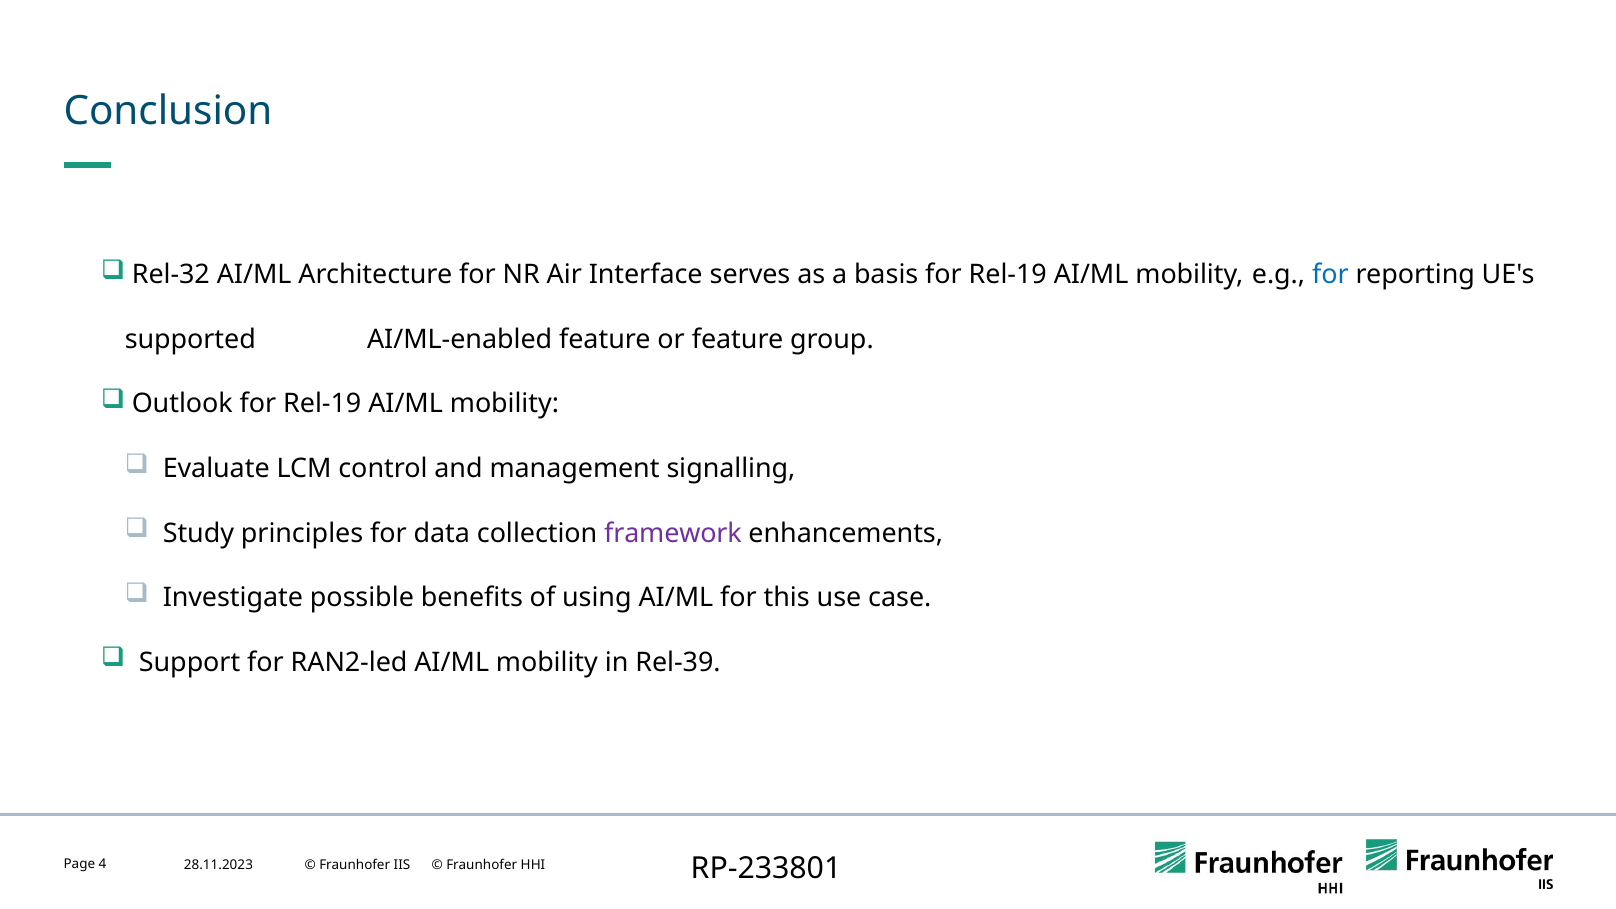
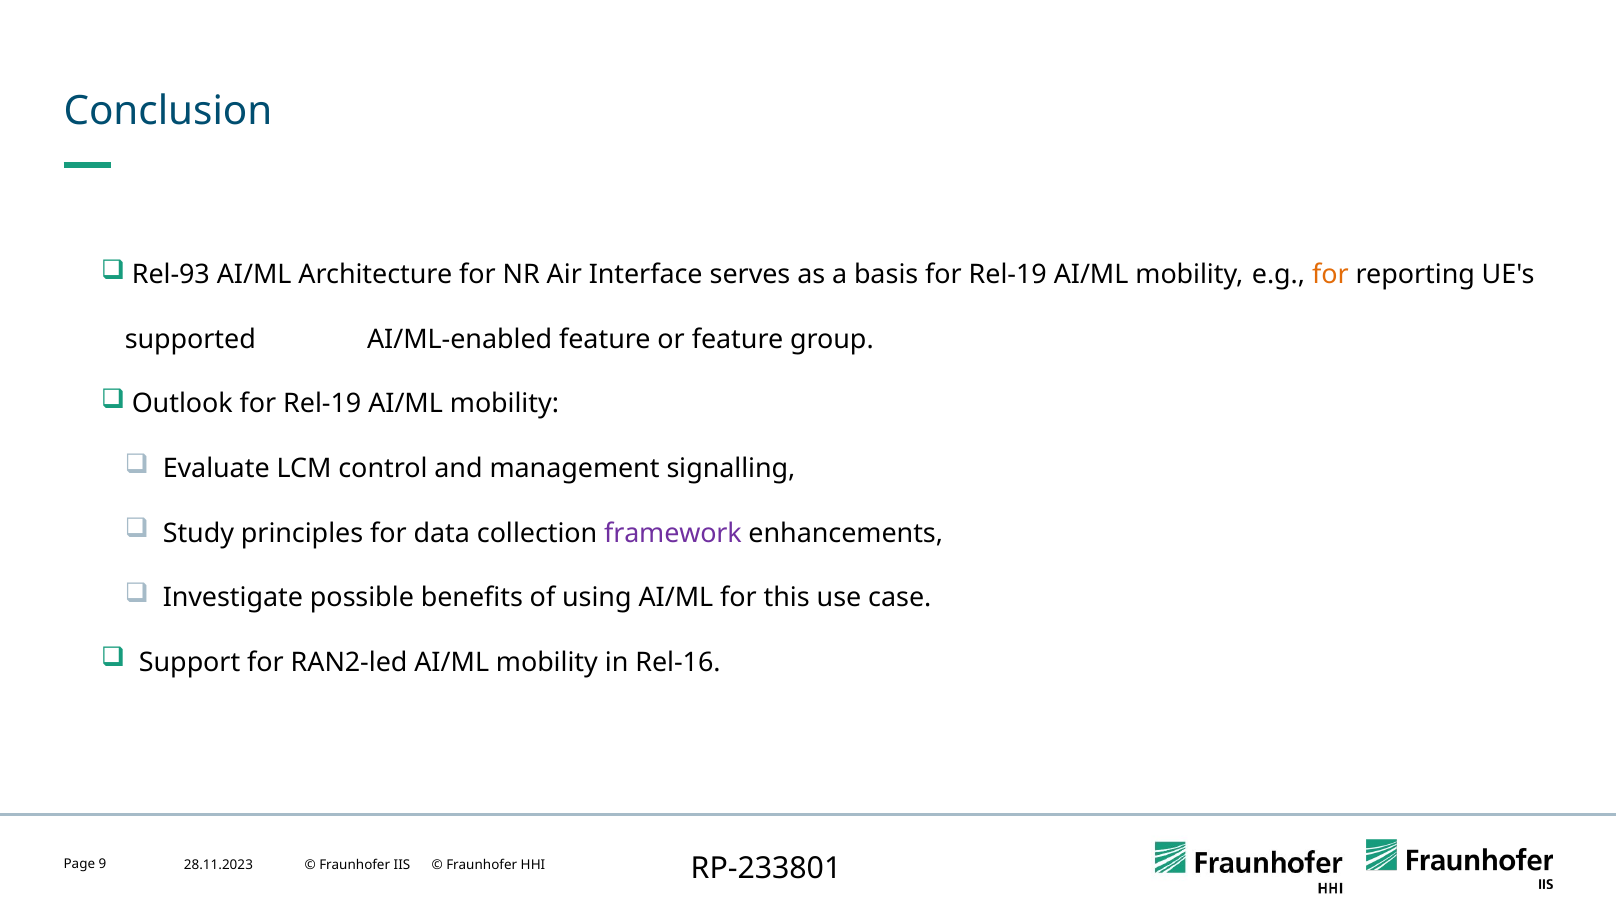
Rel-32: Rel-32 -> Rel-93
for at (1330, 275) colour: blue -> orange
Rel-39: Rel-39 -> Rel-16
4: 4 -> 9
